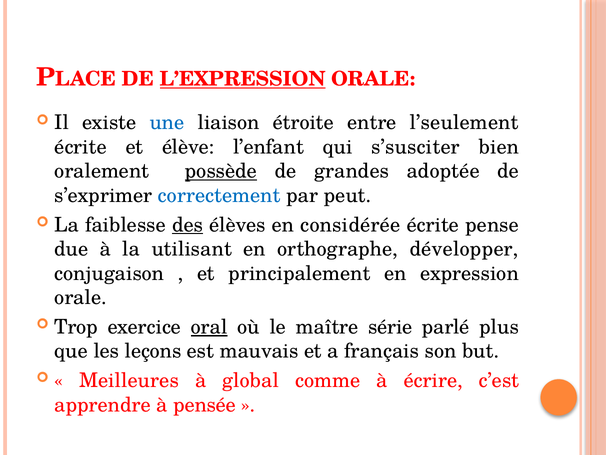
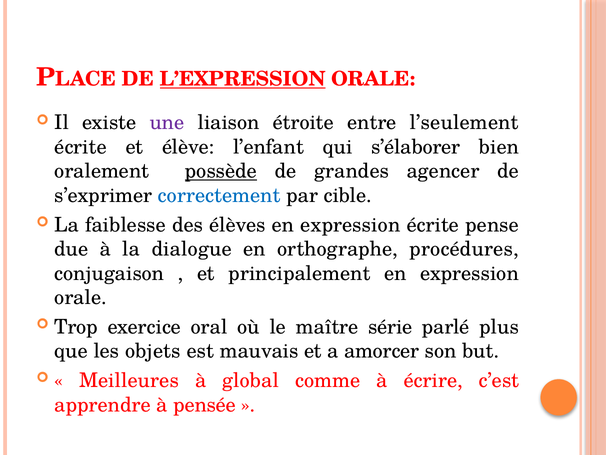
une colour: blue -> purple
s’susciter: s’susciter -> s’élaborer
adoptée: adoptée -> agencer
peut: peut -> cible
des underline: present -> none
élèves en considérée: considérée -> expression
utilisant: utilisant -> dialogue
développer: développer -> procédures
oral underline: present -> none
leçons: leçons -> objets
français: français -> amorcer
